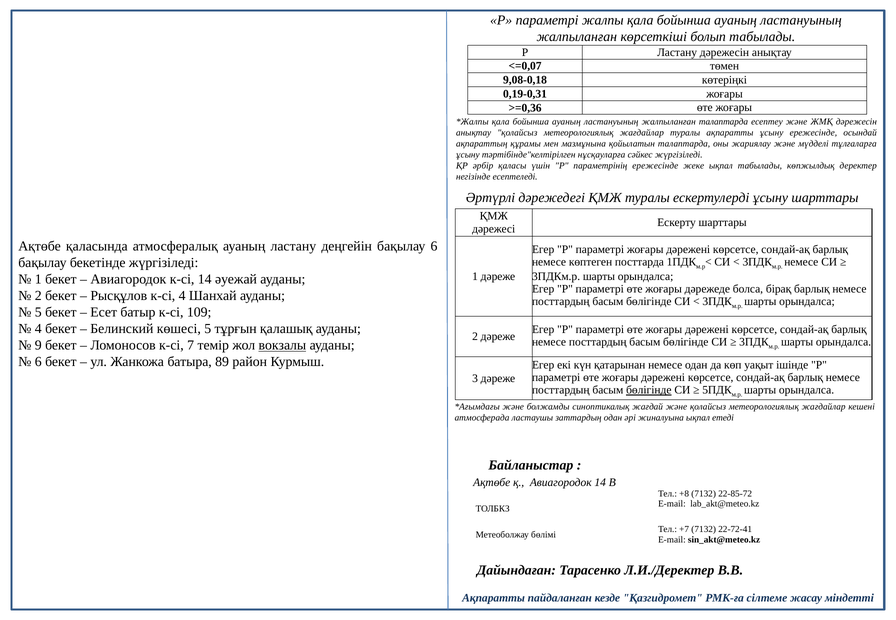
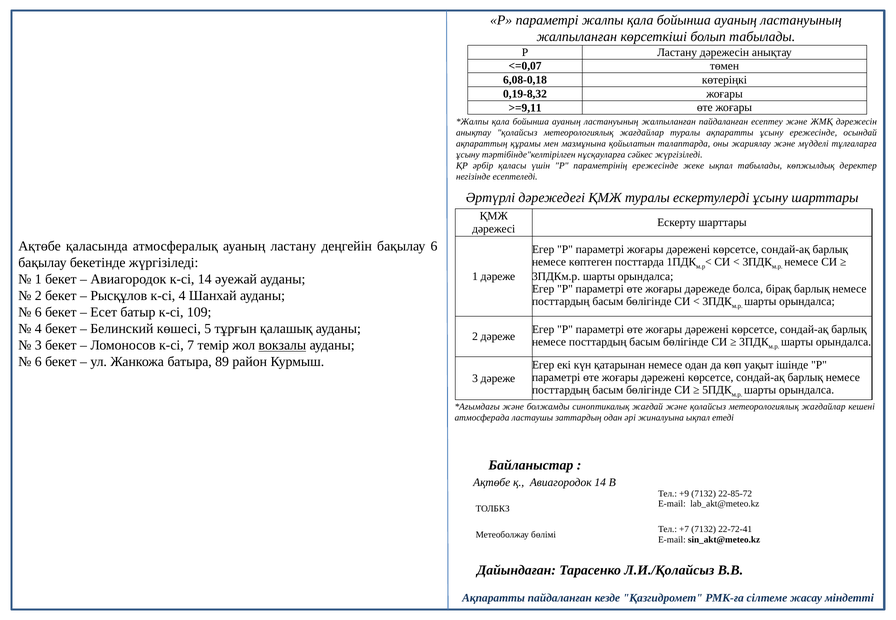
9,08-0,18: 9,08-0,18 -> 6,08-0,18
0,19-0,31: 0,19-0,31 -> 0,19-8,32
>=0,36: >=0,36 -> >=9,11
жалпыланған талаптарда: талаптарда -> пайдаланған
5 at (38, 312): 5 -> 6
9 at (38, 345): 9 -> 3
бөлігінде at (649, 390) underline: present -> none
+8: +8 -> +9
Л.И./Деректер: Л.И./Деректер -> Л.И./Қолайсыз
